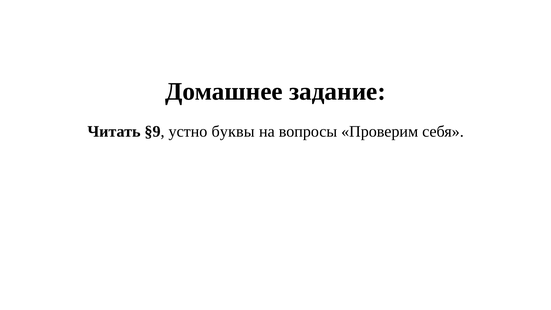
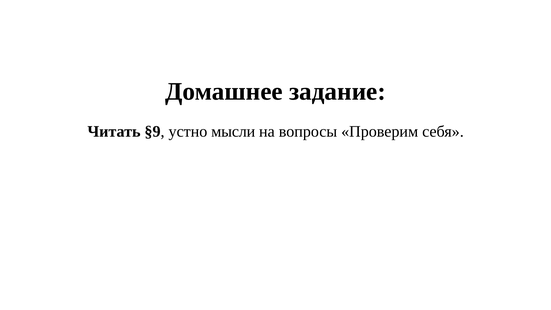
буквы: буквы -> мысли
